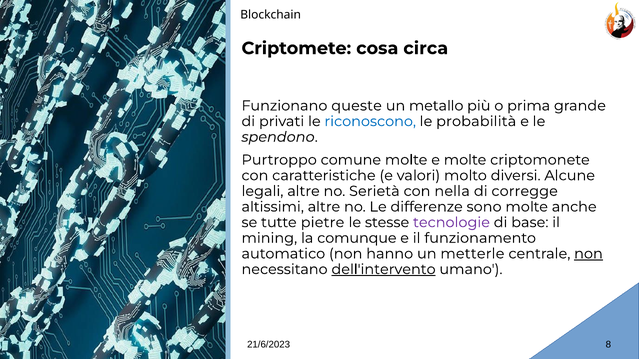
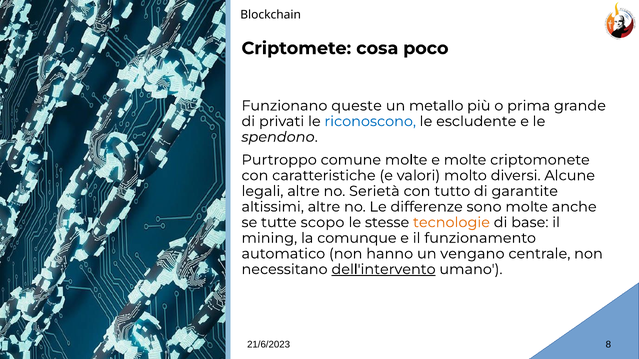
circa: circa -> poco
probabilità: probabilità -> escludente
nella: nella -> tutto
corregge: corregge -> garantite
pietre: pietre -> scopo
tecnologie colour: purple -> orange
metterle: metterle -> vengano
non at (588, 254) underline: present -> none
